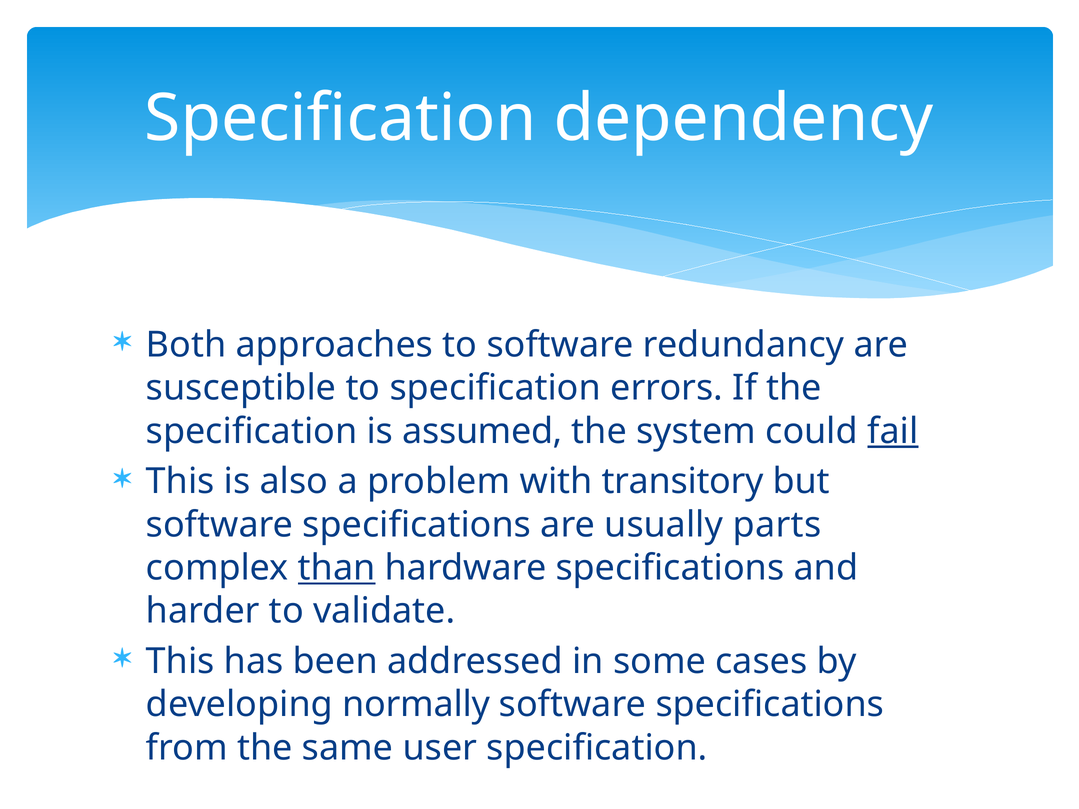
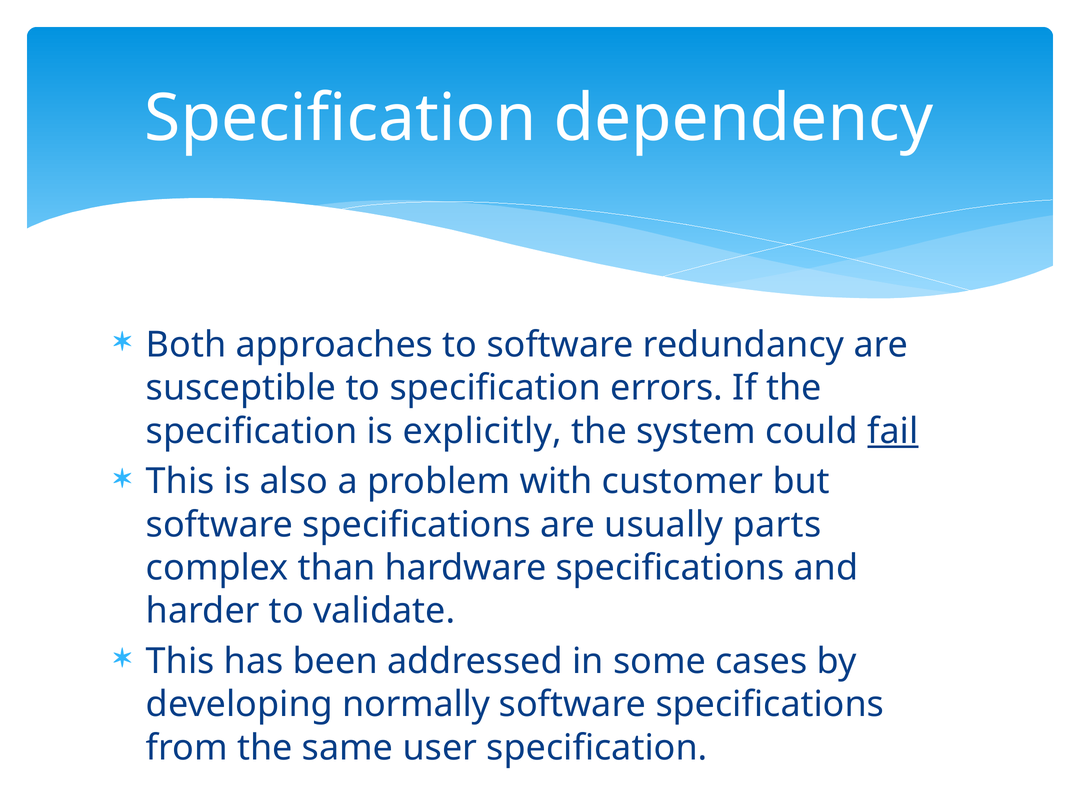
assumed: assumed -> explicitly
transitory: transitory -> customer
than underline: present -> none
